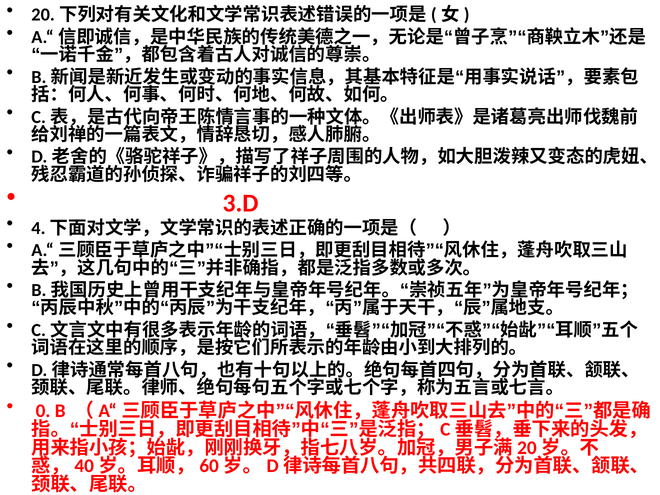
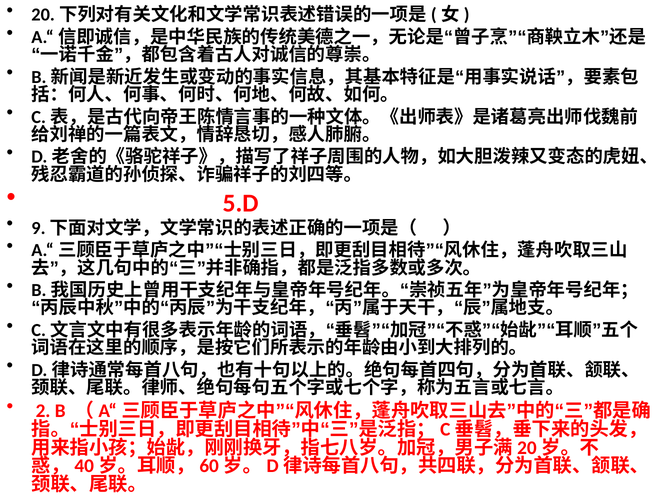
3.D: 3.D -> 5.D
4: 4 -> 9
0: 0 -> 2
